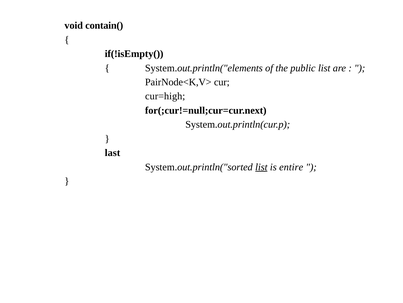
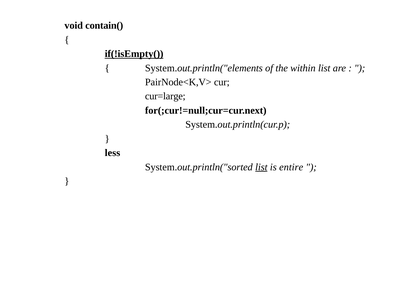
if(!isEmpty( underline: none -> present
public: public -> within
cur=high: cur=high -> cur=large
last: last -> less
